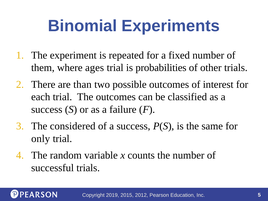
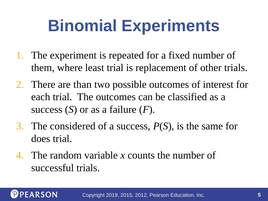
ages: ages -> least
probabilities: probabilities -> replacement
only: only -> does
